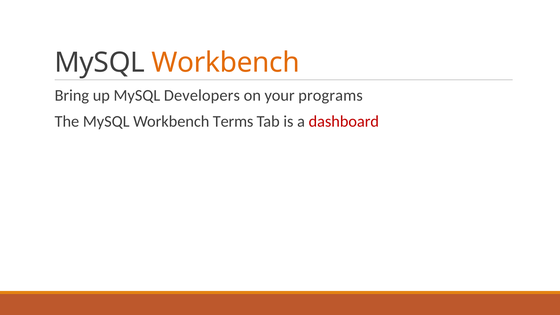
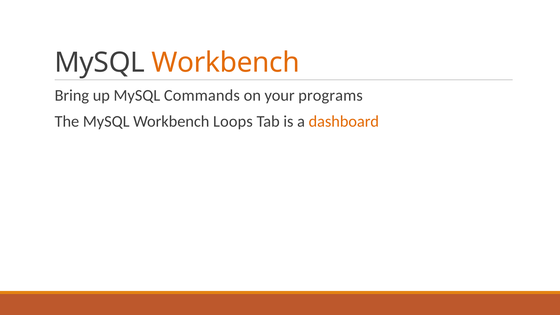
Developers: Developers -> Commands
Terms: Terms -> Loops
dashboard colour: red -> orange
